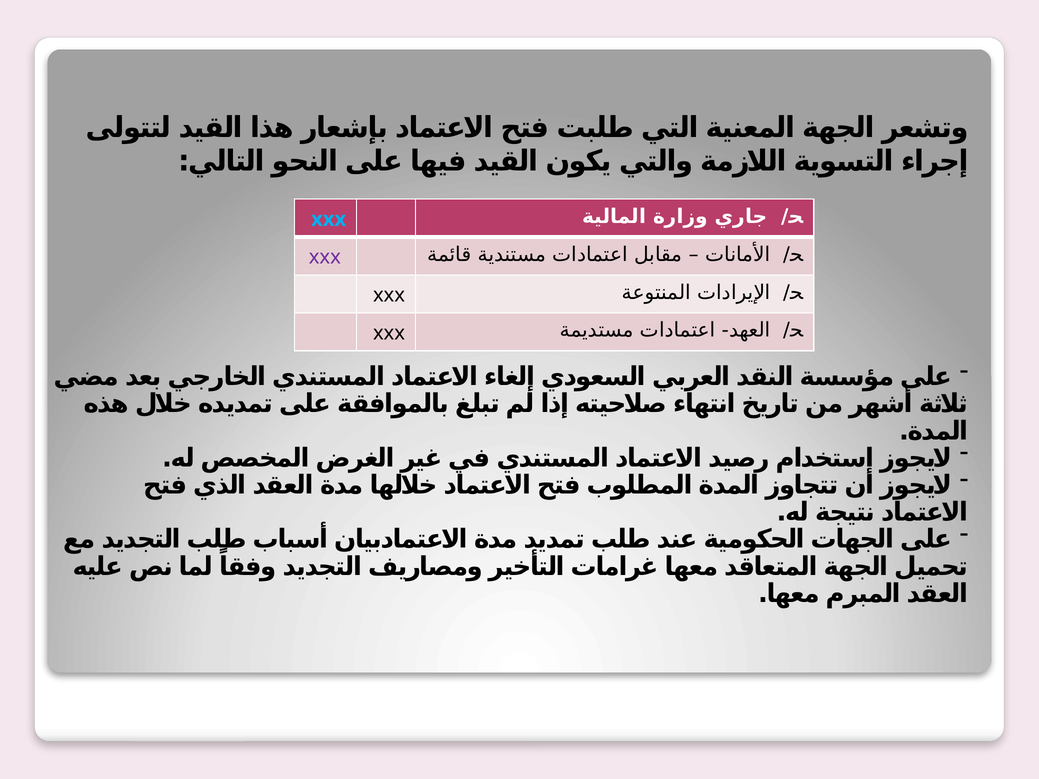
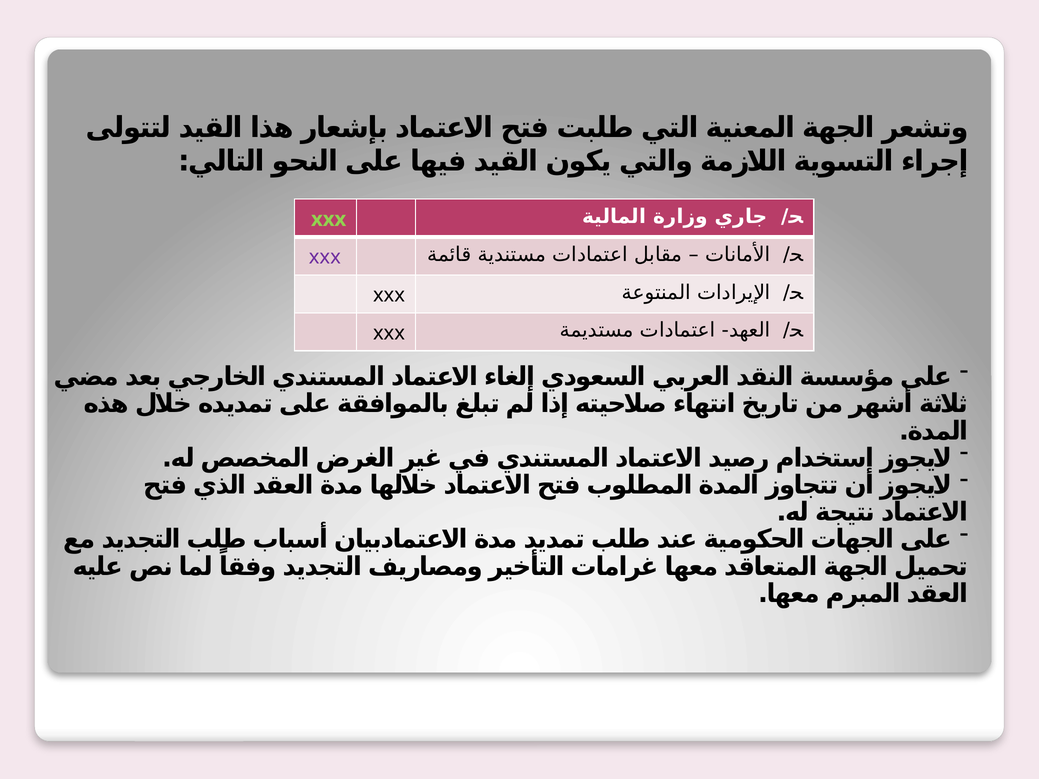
xxx at (329, 219) colour: light blue -> light green
